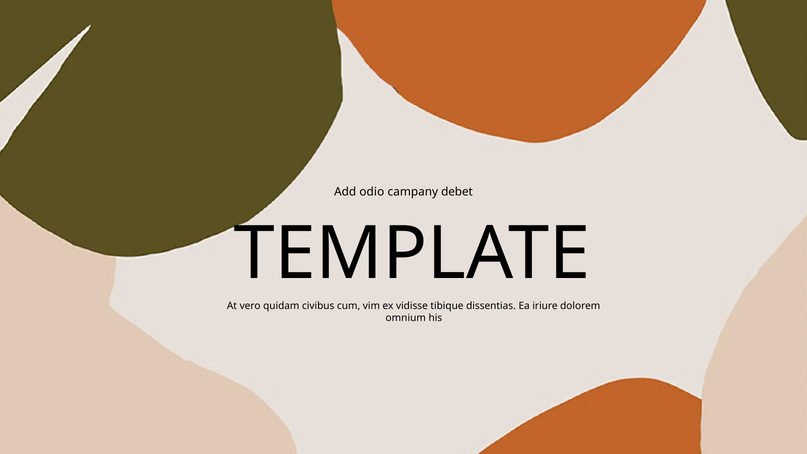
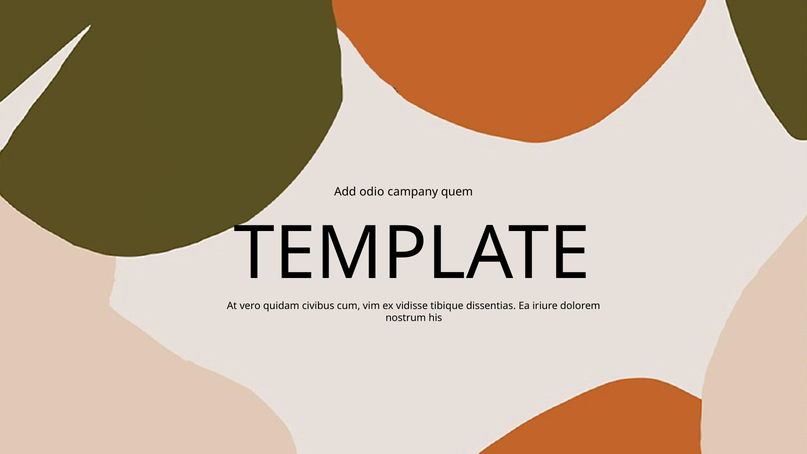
debet: debet -> quem
omnium: omnium -> nostrum
